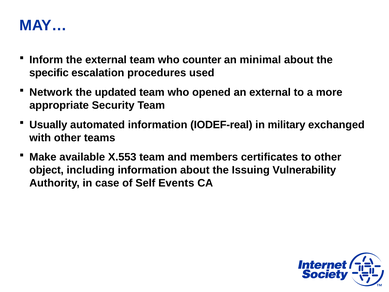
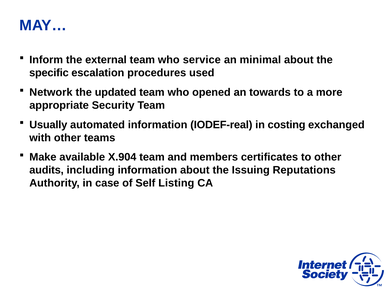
counter: counter -> service
an external: external -> towards
military: military -> costing
X.553: X.553 -> X.904
object: object -> audits
Vulnerability: Vulnerability -> Reputations
Events: Events -> Listing
